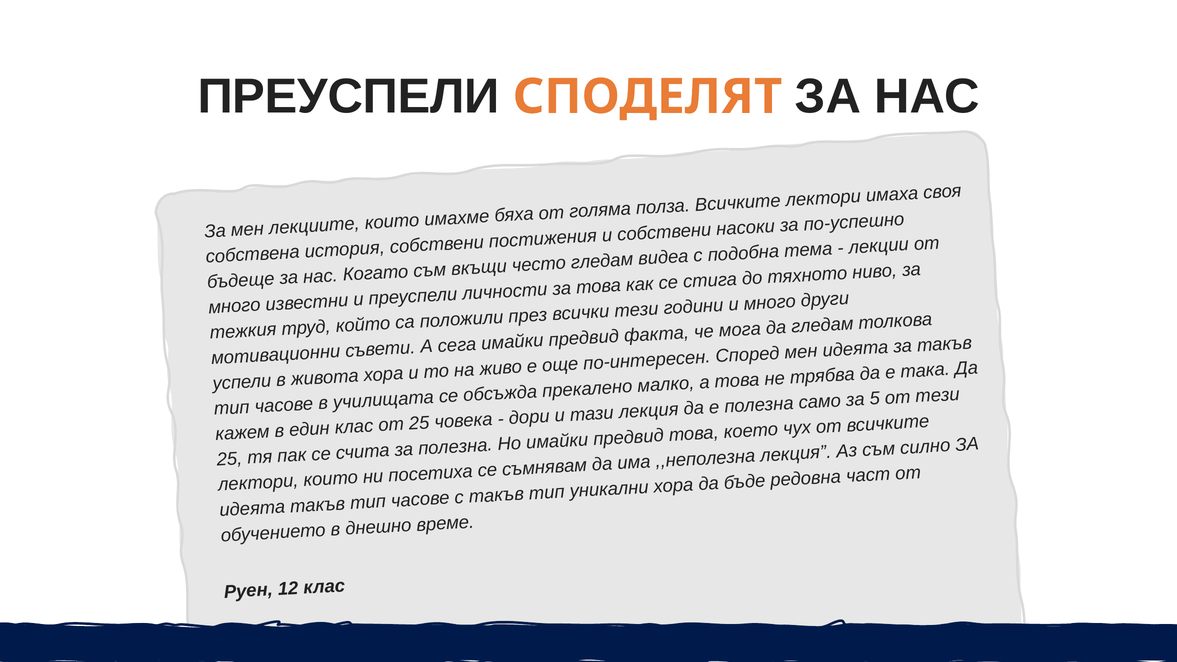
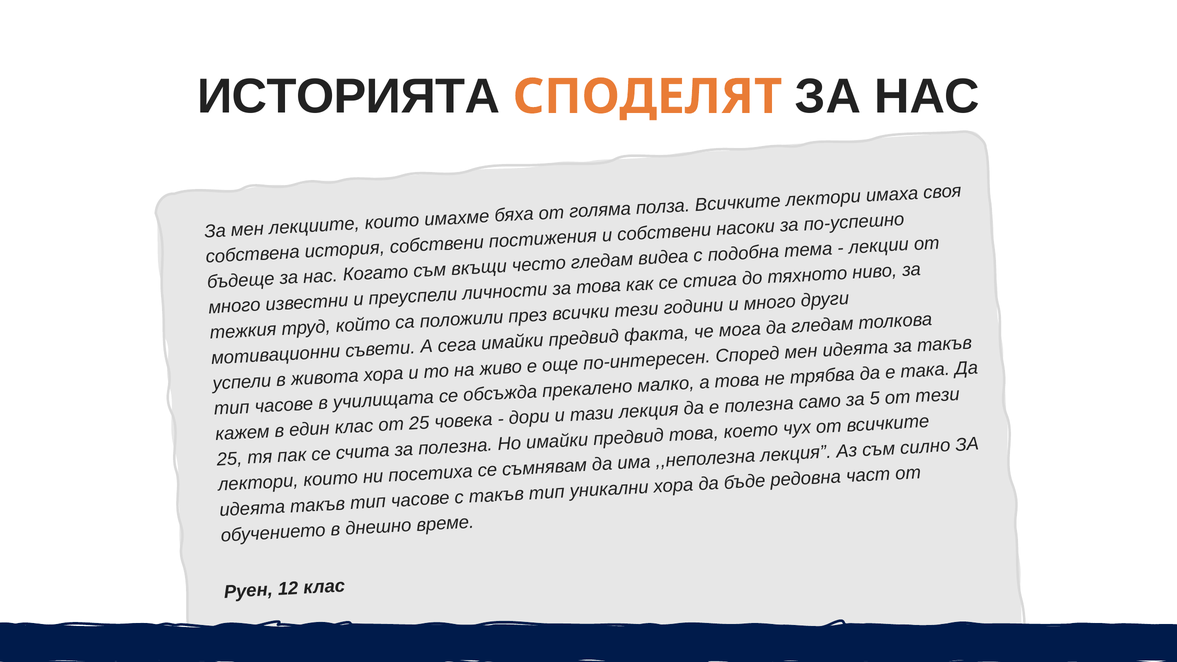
ПРЕУСПЕЛИ at (348, 97): ПРЕУСПЕЛИ -> ИСТОРИЯТА
